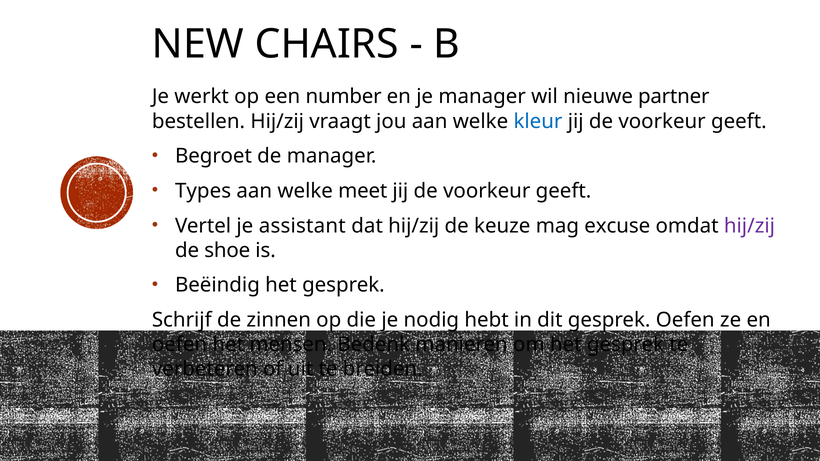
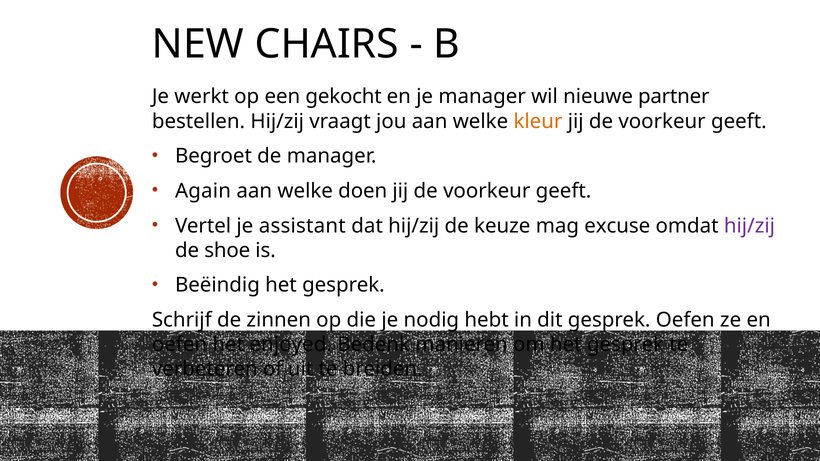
number: number -> gekocht
kleur colour: blue -> orange
Types: Types -> Again
meet: meet -> doen
mensen: mensen -> enjoyed
